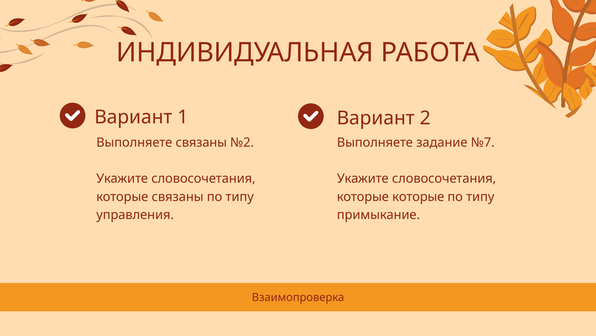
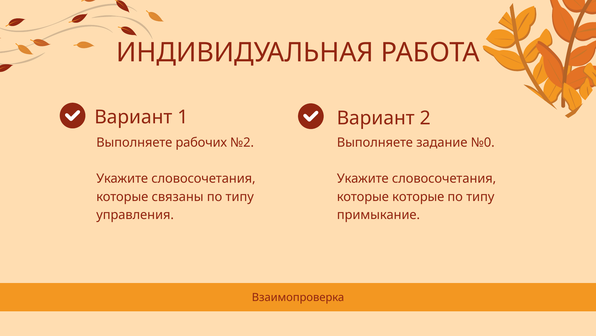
Выполняете связаны: связаны -> рабочих
№7: №7 -> №0
